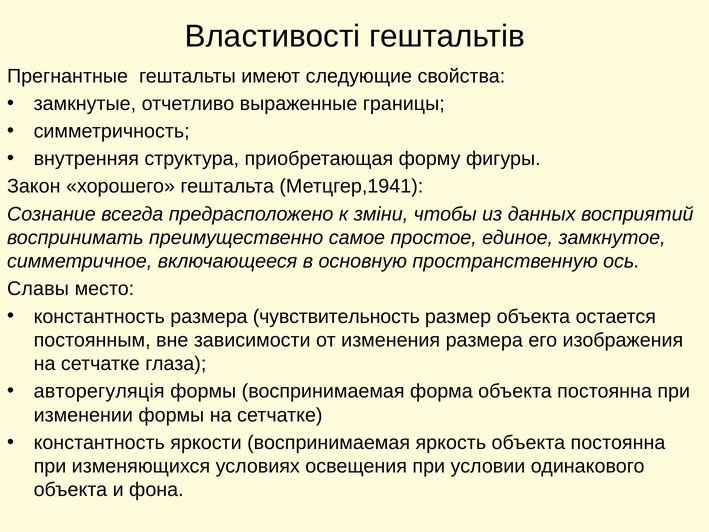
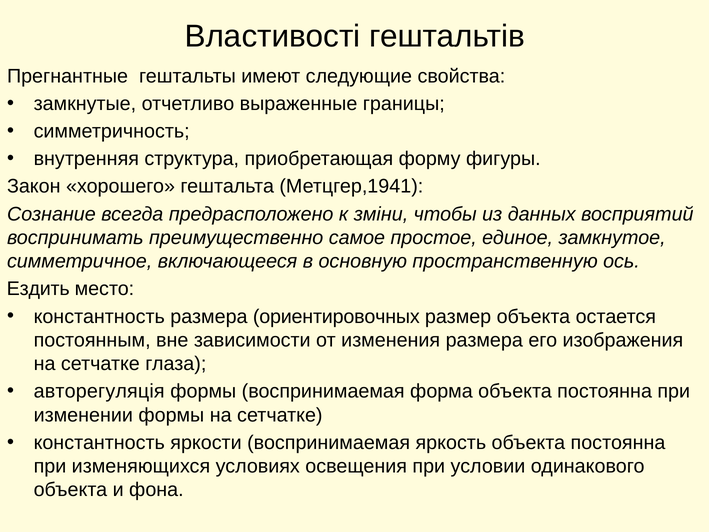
Славы: Славы -> Ездить
чувствительность: чувствительность -> ориентировочных
